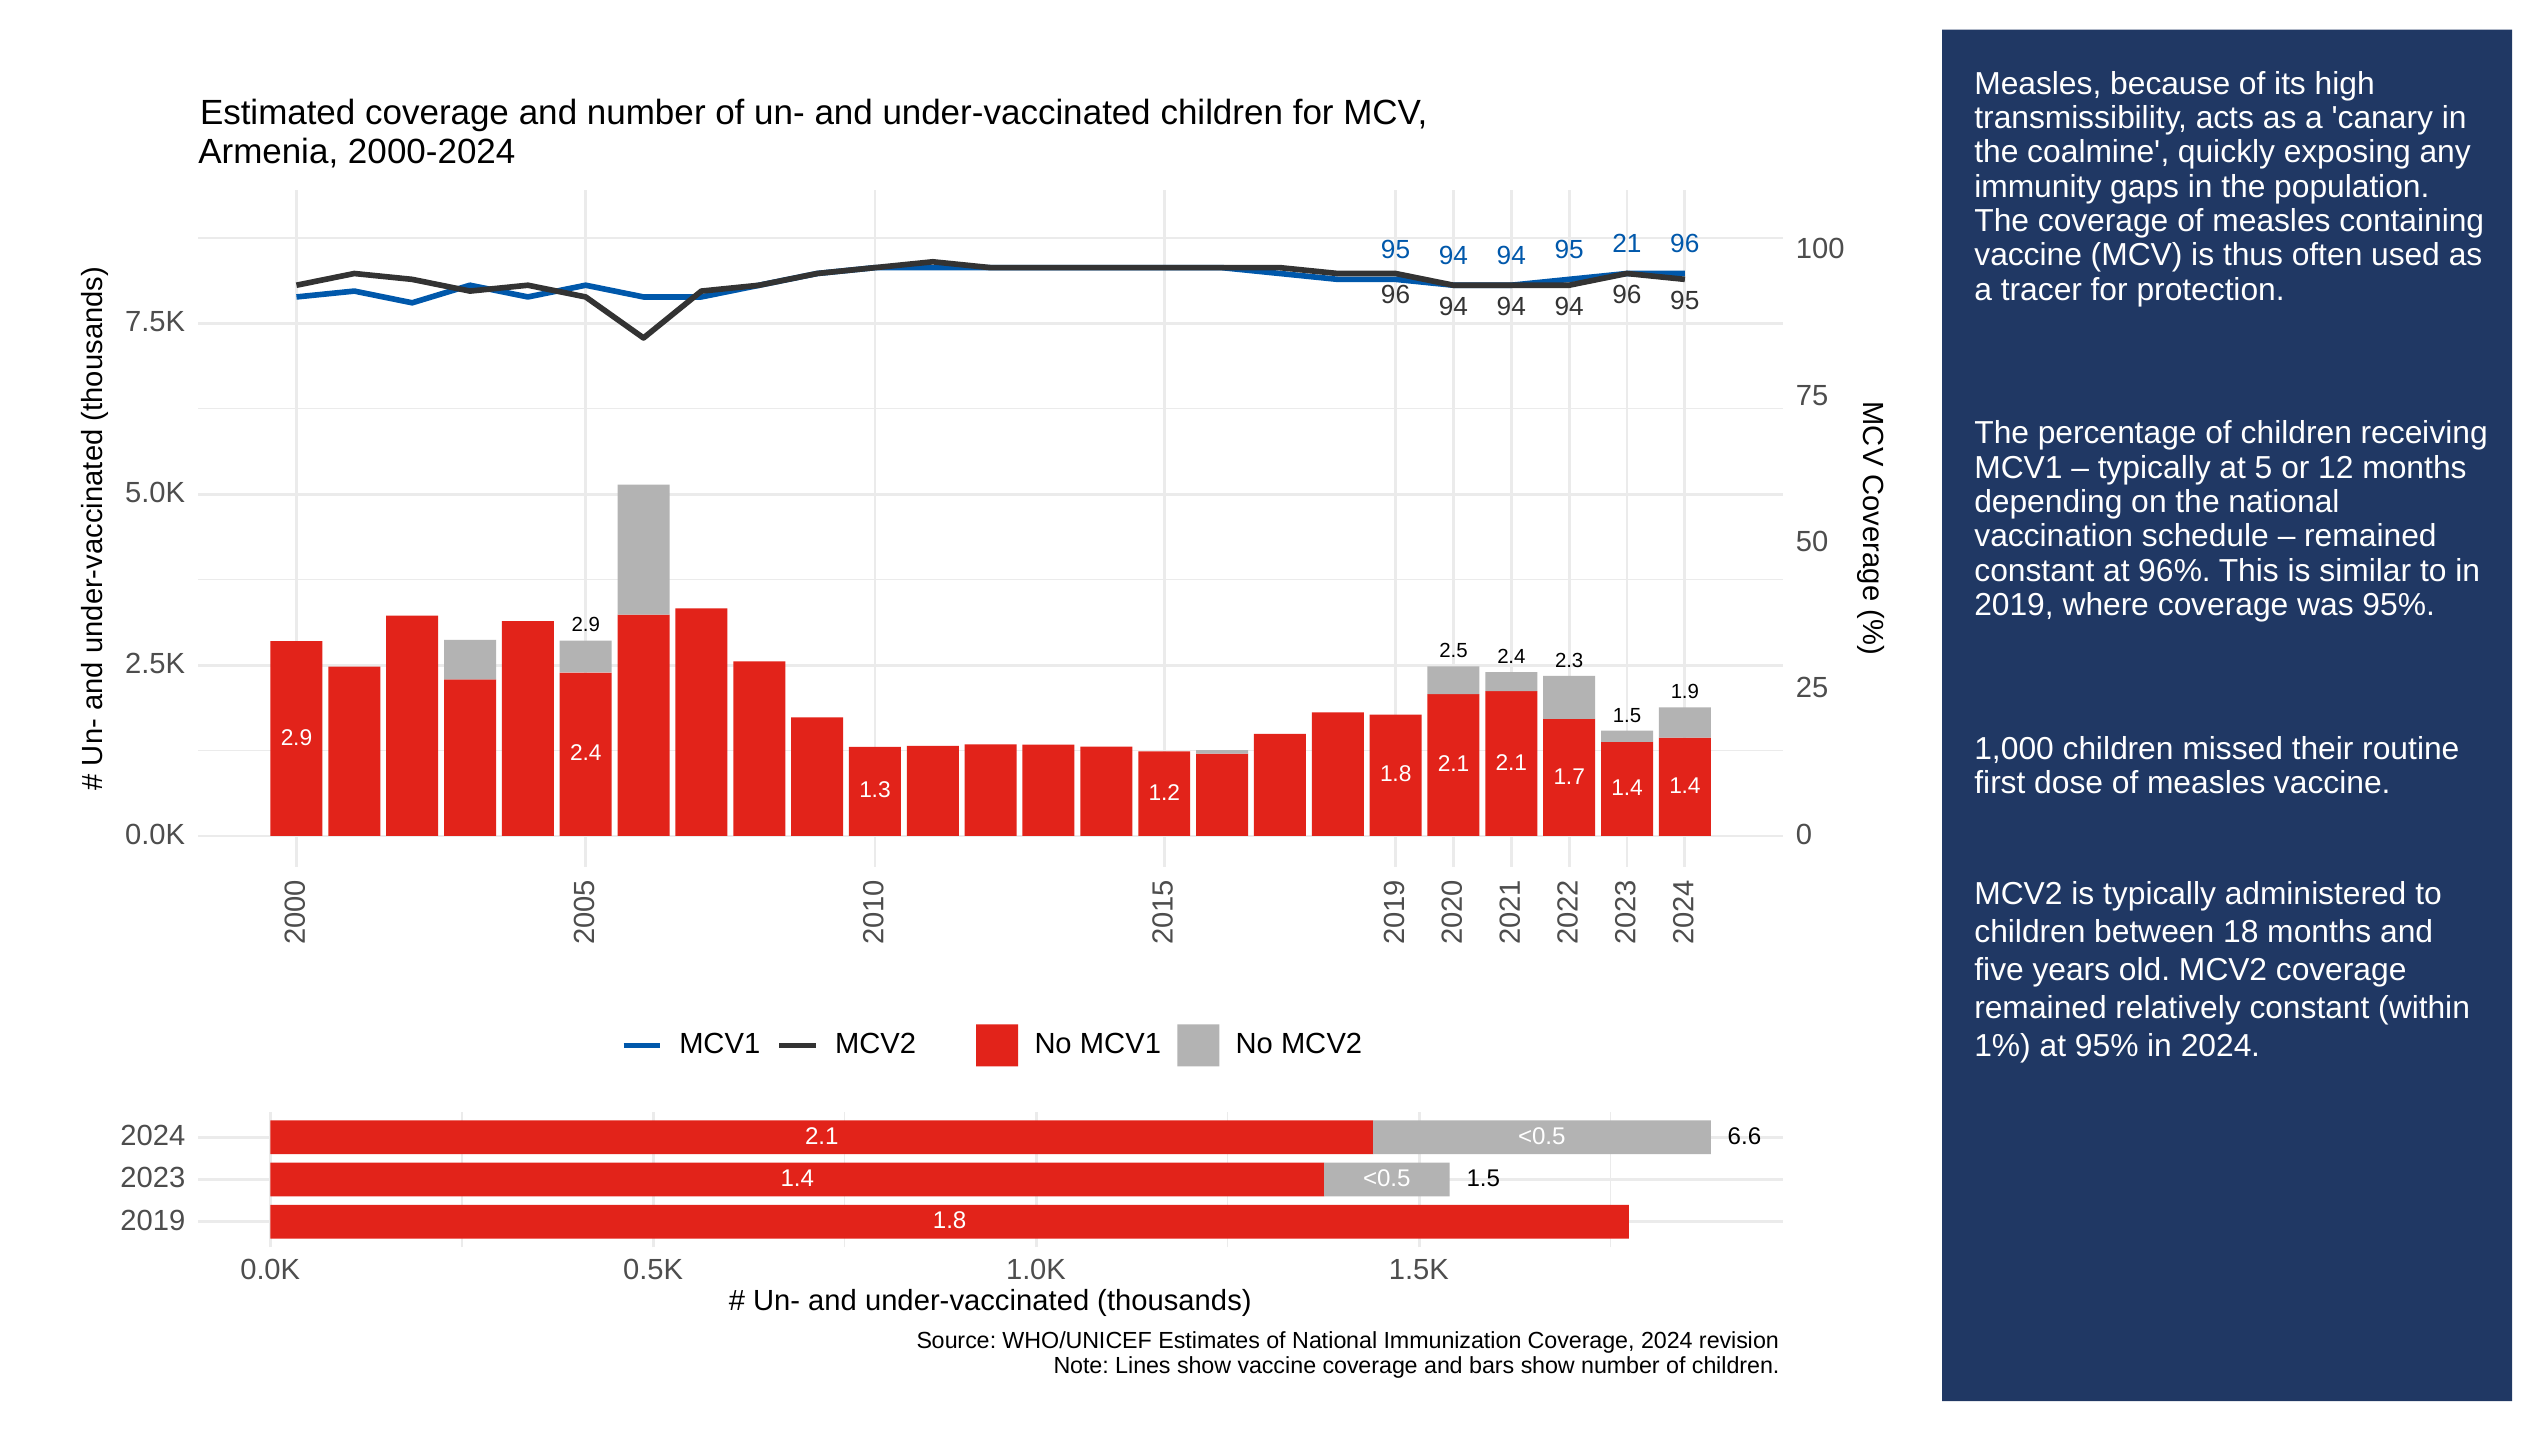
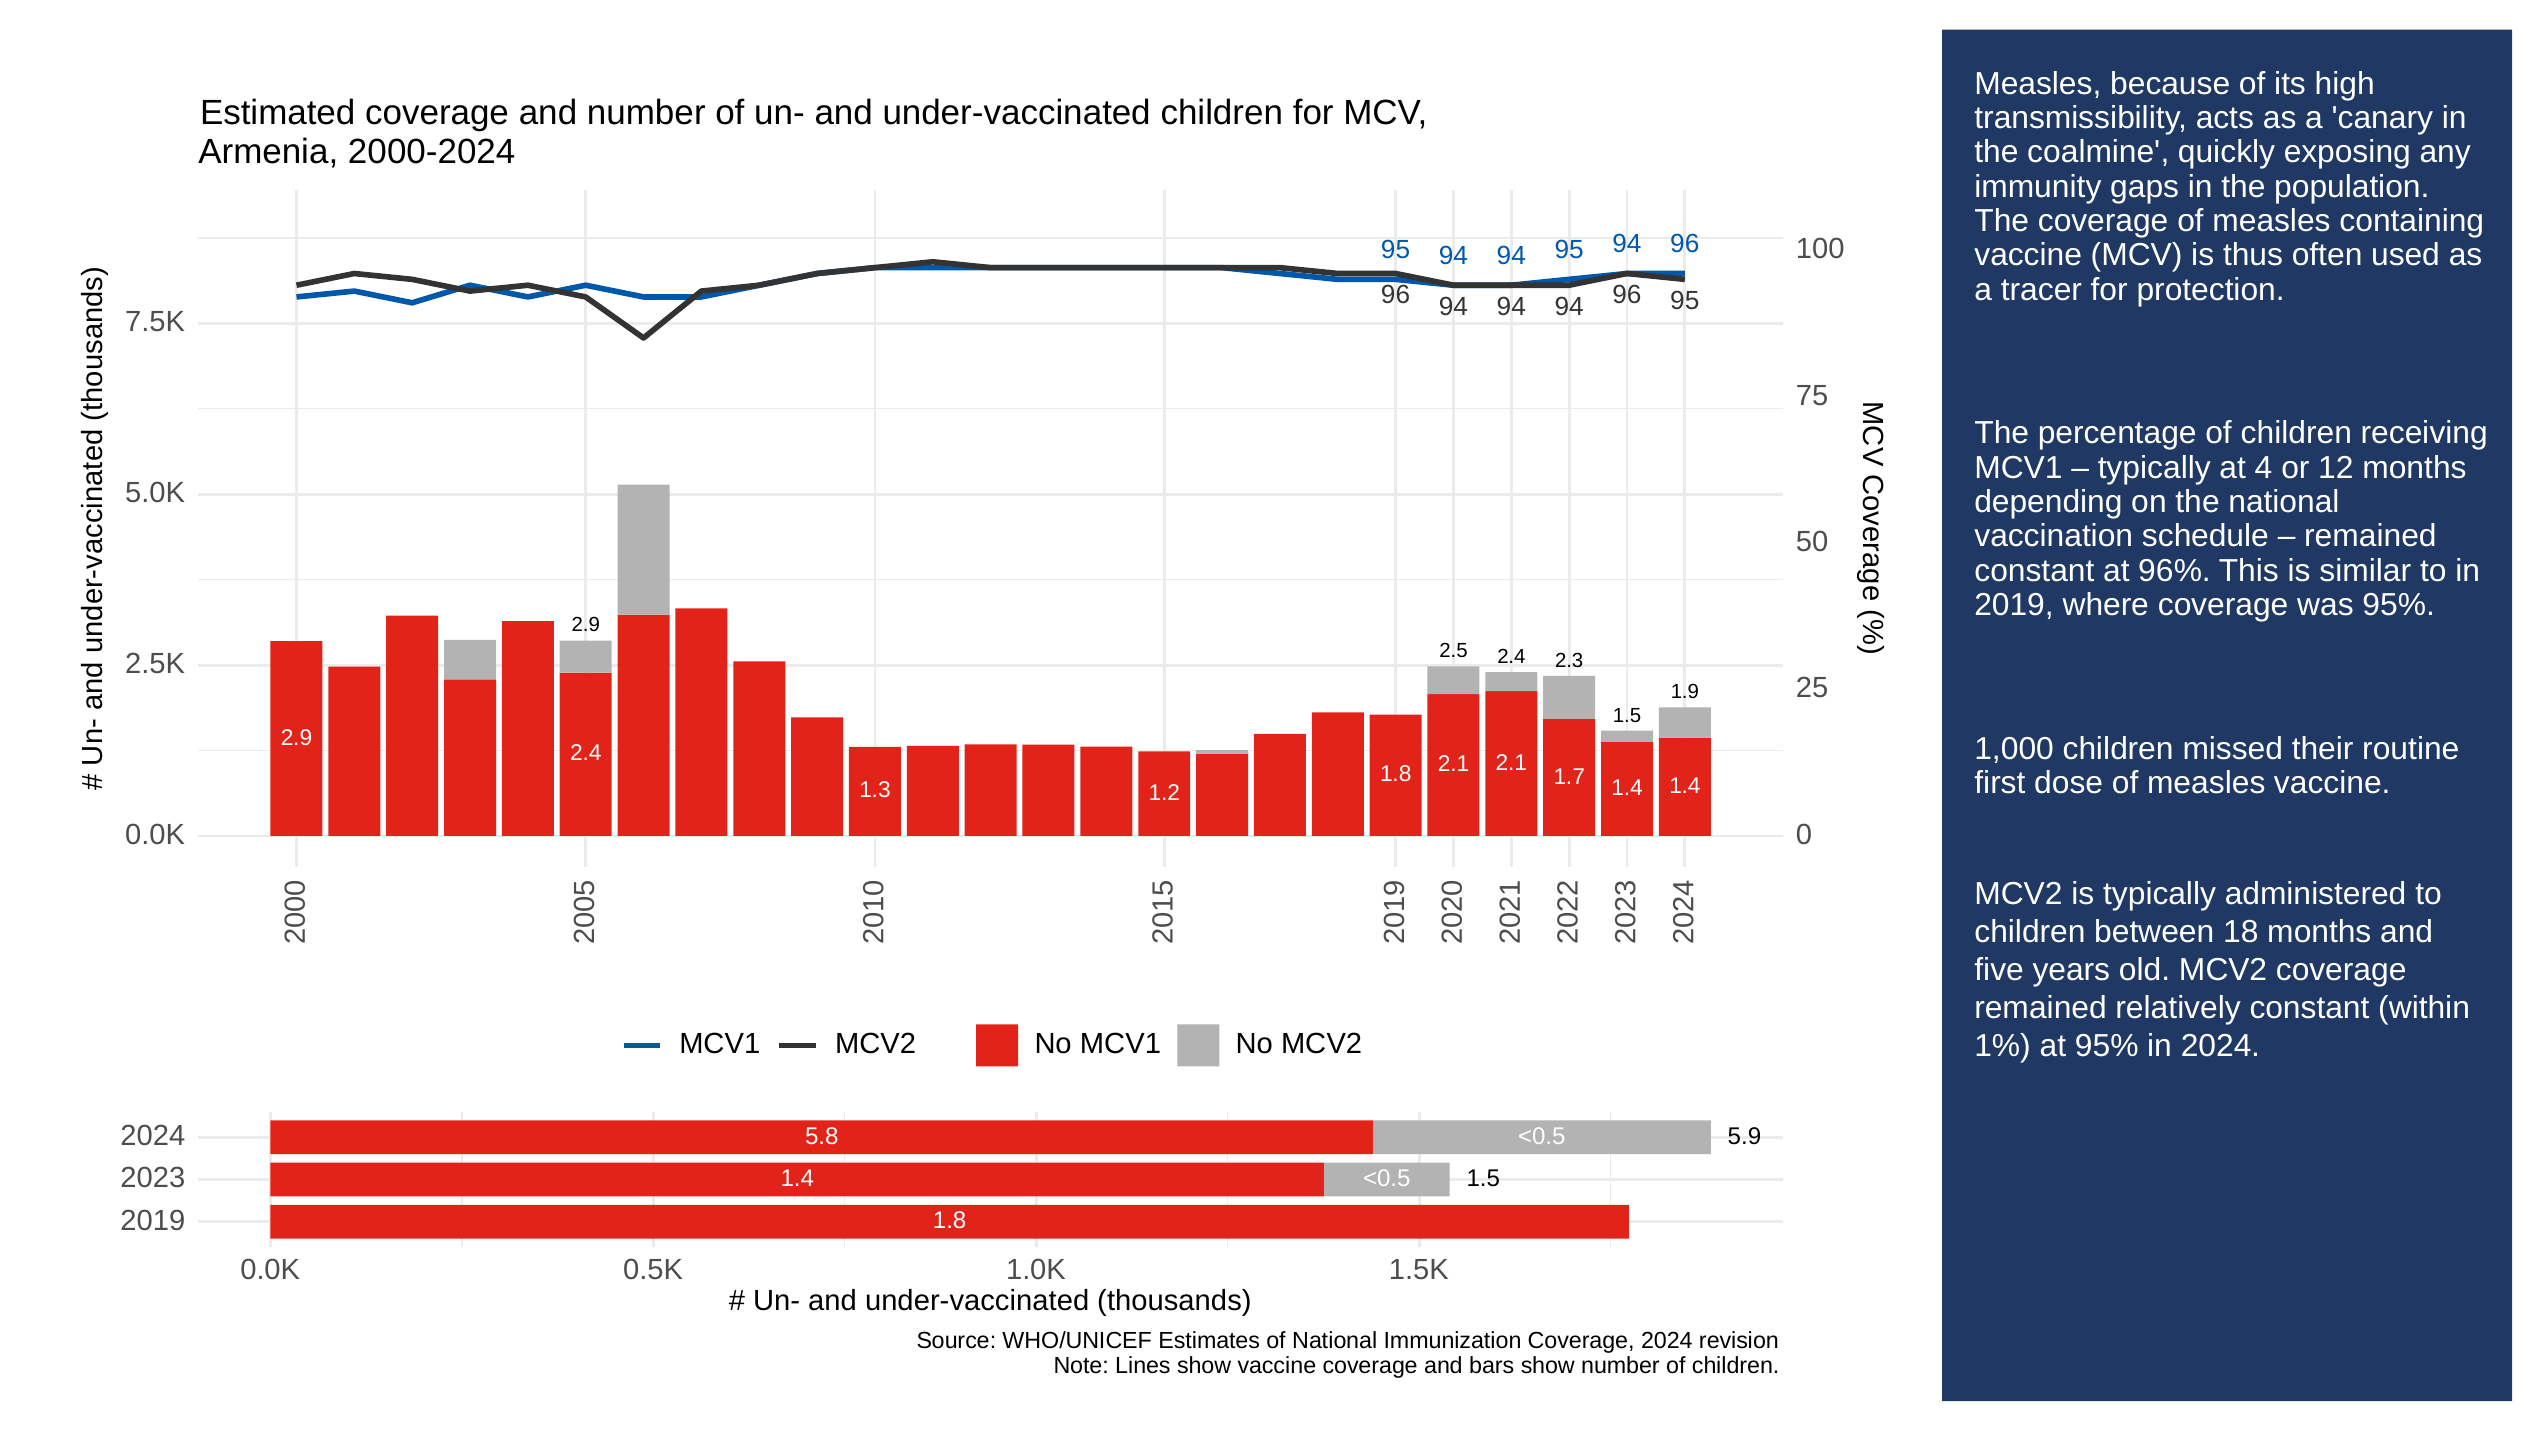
94 95 21: 21 -> 94
at 5: 5 -> 4
2.1 at (822, 1137): 2.1 -> 5.8
6.6: 6.6 -> 5.9
